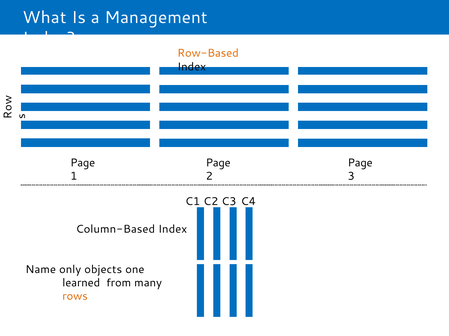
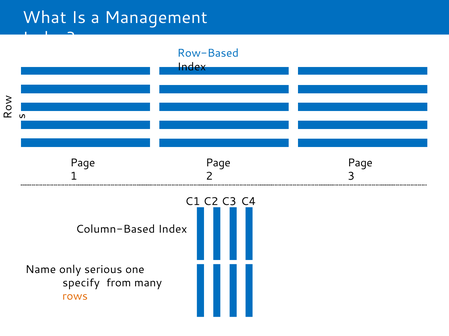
Row-Based colour: orange -> blue
objects: objects -> serious
learned: learned -> specify
